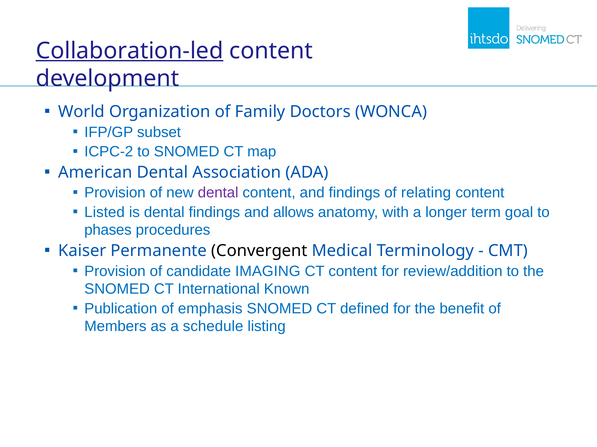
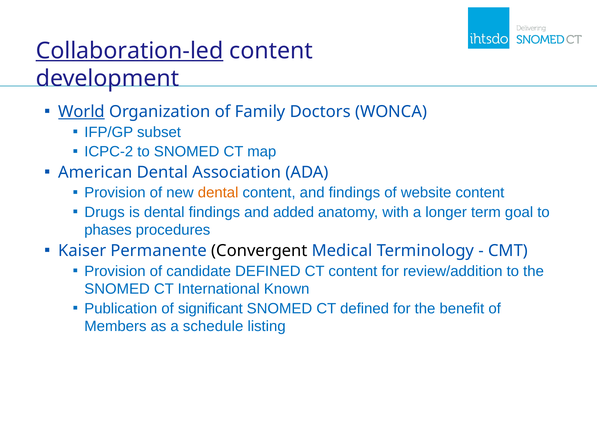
World underline: none -> present
dental at (218, 193) colour: purple -> orange
relating: relating -> website
Listed: Listed -> Drugs
allows: allows -> added
candidate IMAGING: IMAGING -> DEFINED
emphasis: emphasis -> significant
